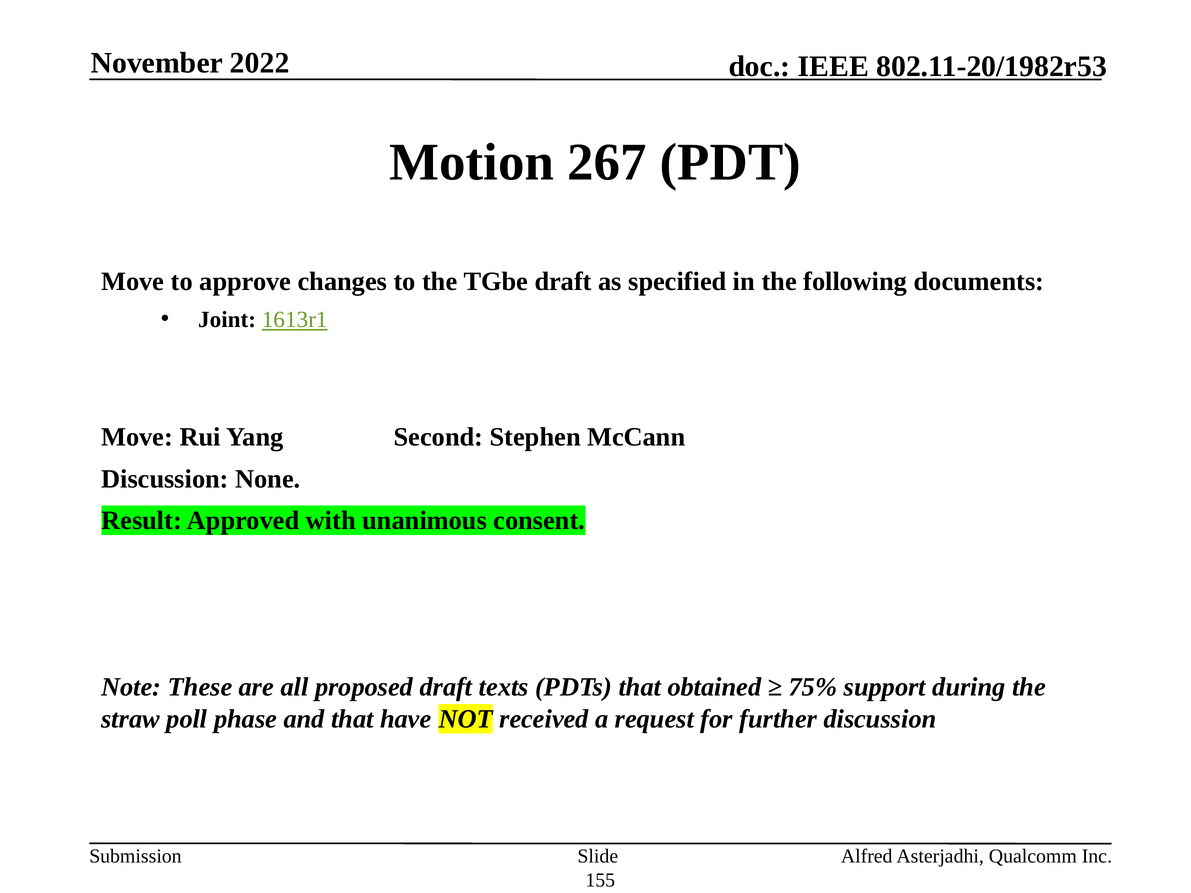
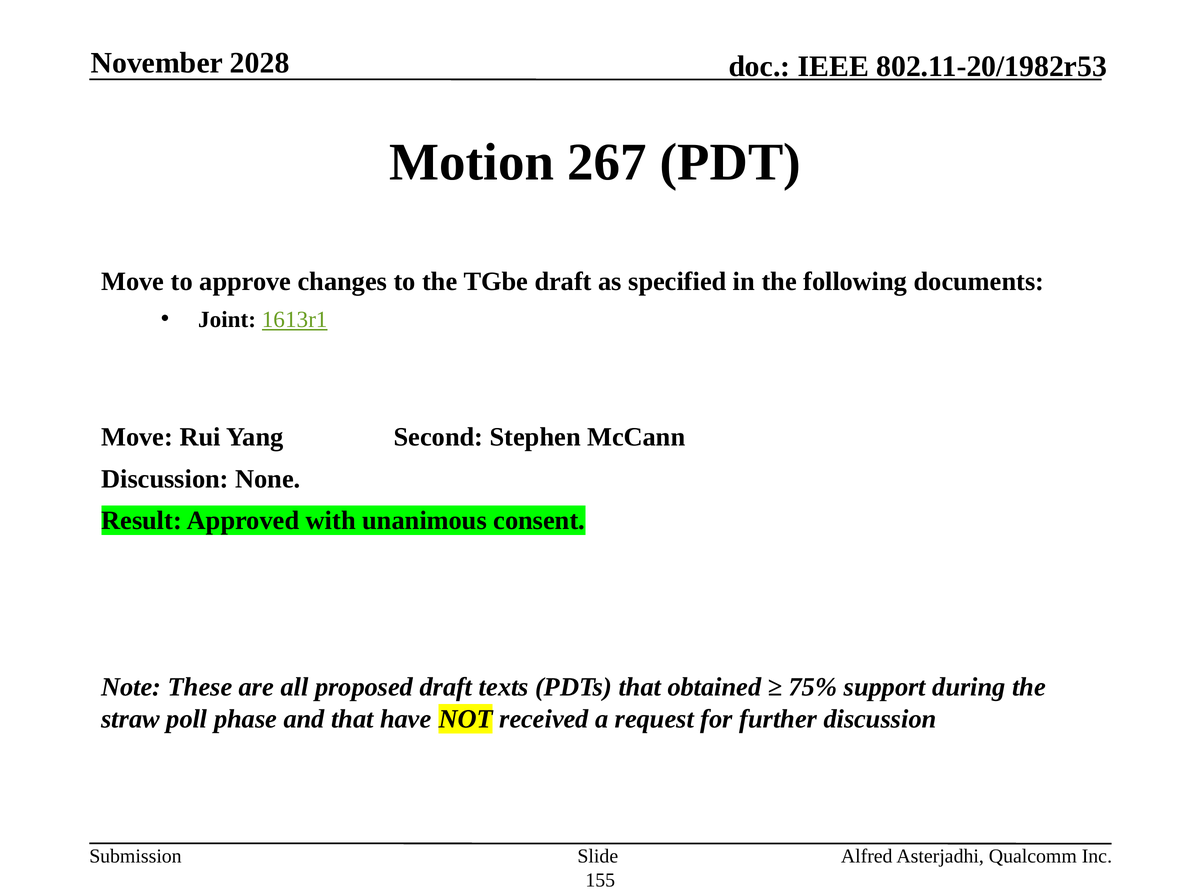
2022: 2022 -> 2028
